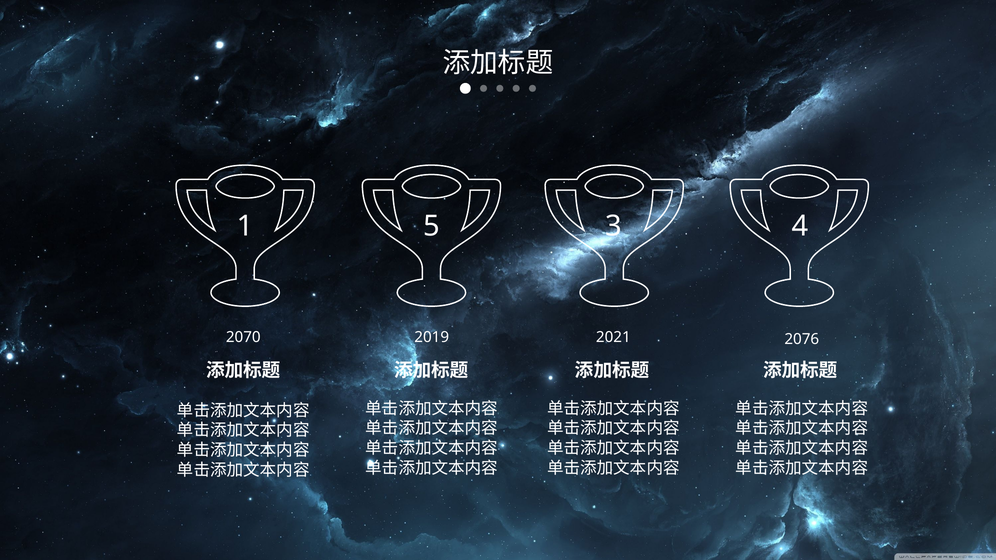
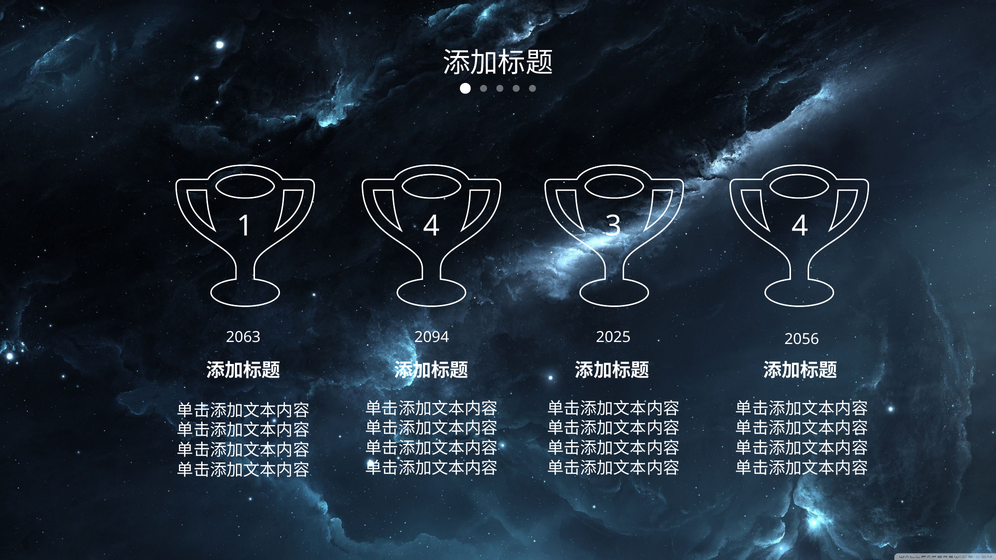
1 5: 5 -> 4
2070: 2070 -> 2063
2019: 2019 -> 2094
2021: 2021 -> 2025
2076: 2076 -> 2056
